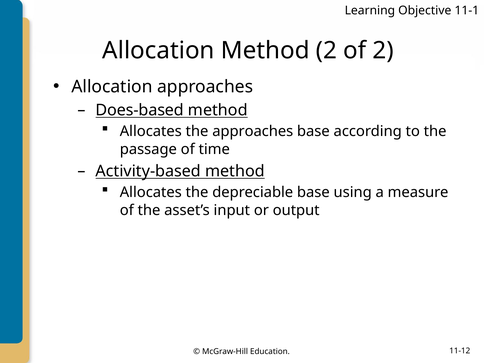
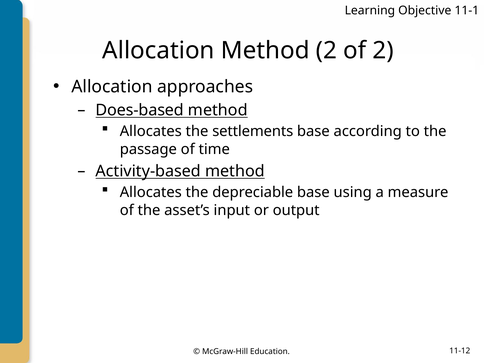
the approaches: approaches -> settlements
